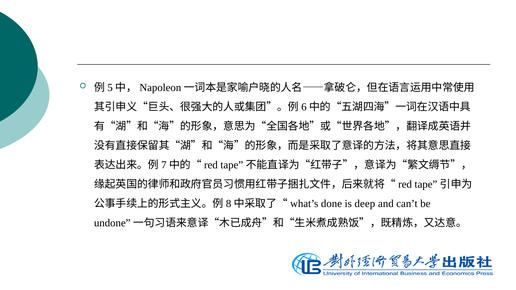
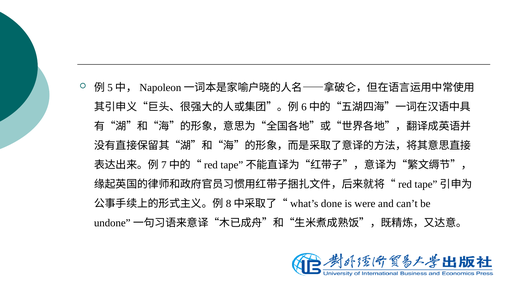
deep: deep -> were
